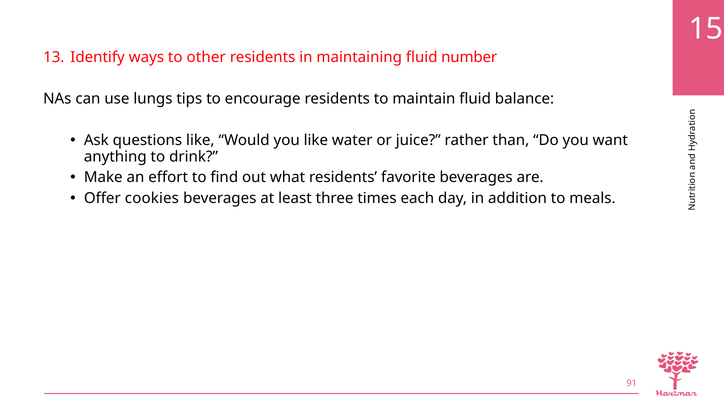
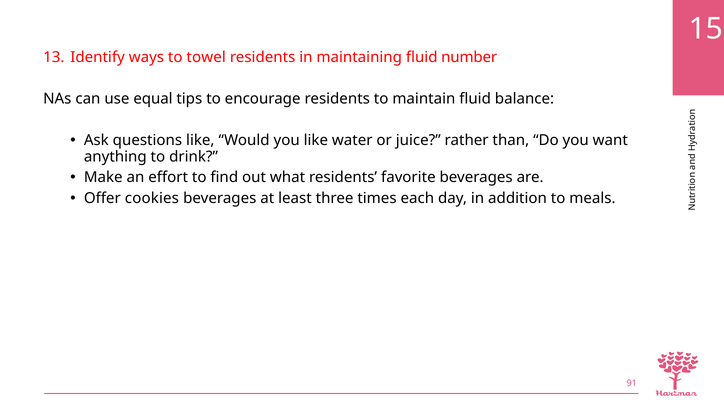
other: other -> towel
lungs: lungs -> equal
